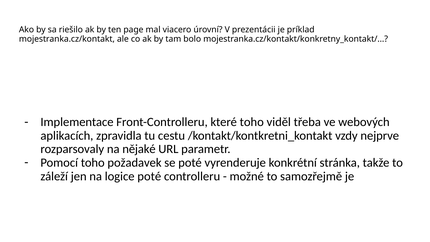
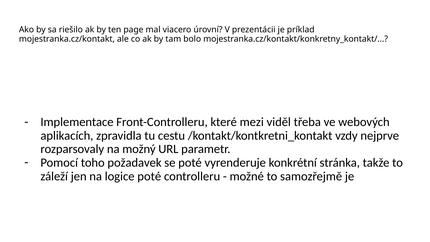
které toho: toho -> mezi
nějaké: nějaké -> možný
